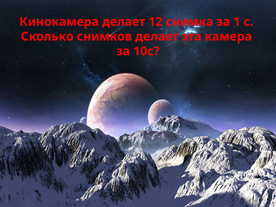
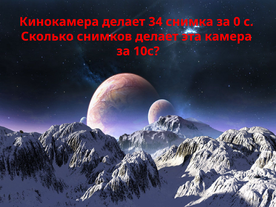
12: 12 -> 34
1: 1 -> 0
